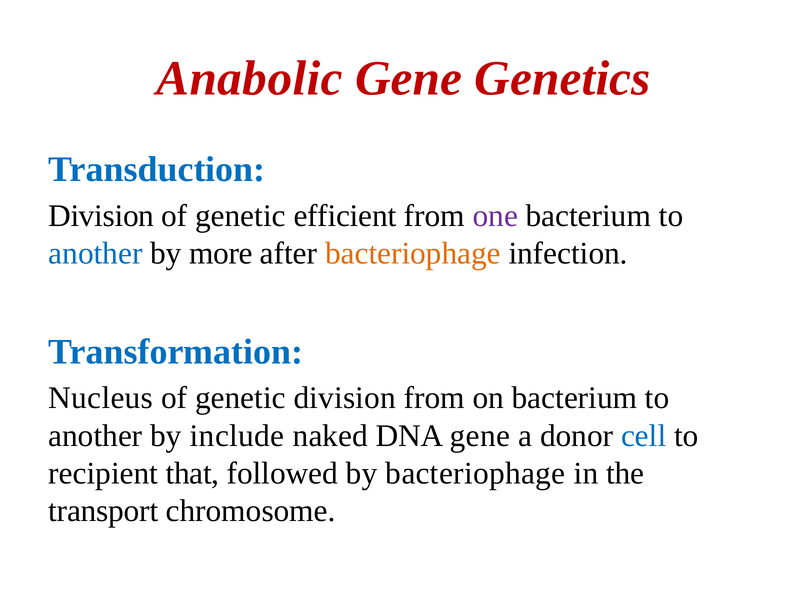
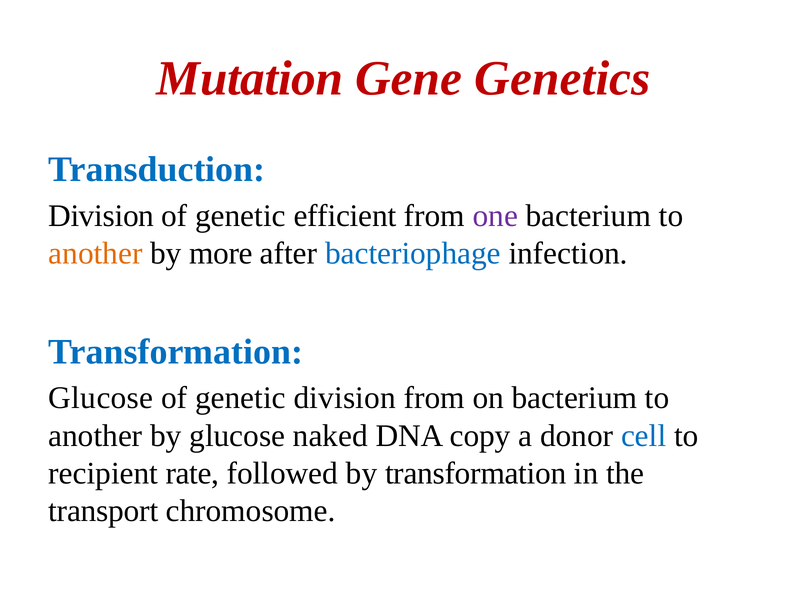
Anabolic: Anabolic -> Mutation
another at (95, 254) colour: blue -> orange
bacteriophage at (413, 254) colour: orange -> blue
Nucleus at (101, 398): Nucleus -> Glucose
by include: include -> glucose
DNA gene: gene -> copy
that: that -> rate
by bacteriophage: bacteriophage -> transformation
